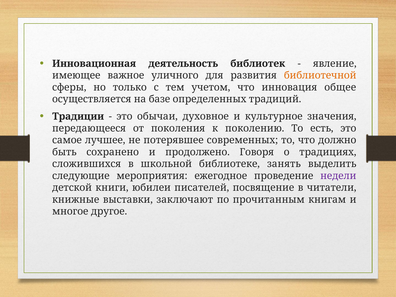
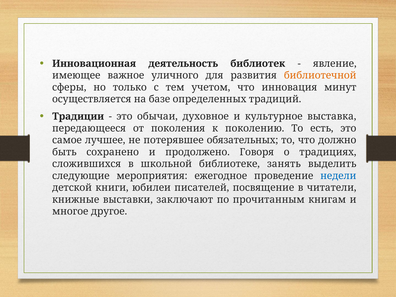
общее: общее -> минут
значения: значения -> выставка
современных: современных -> обязательных
недели colour: purple -> blue
